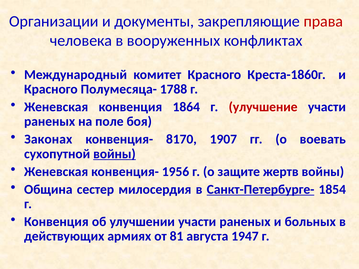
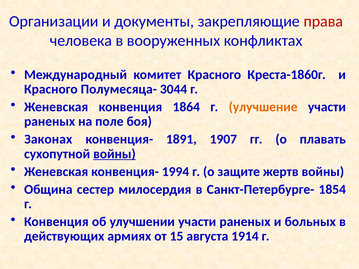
1788: 1788 -> 3044
улучшение colour: red -> orange
8170: 8170 -> 1891
воевать: воевать -> плавать
1956: 1956 -> 1994
Санкт-Петербурге- underline: present -> none
81: 81 -> 15
1947: 1947 -> 1914
